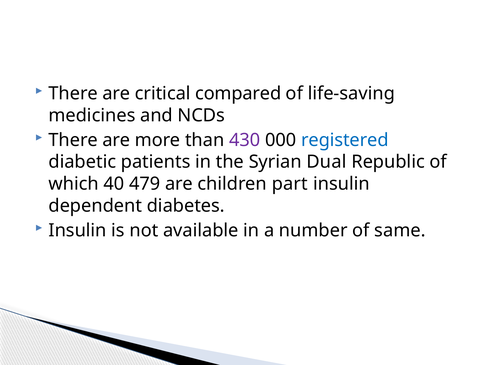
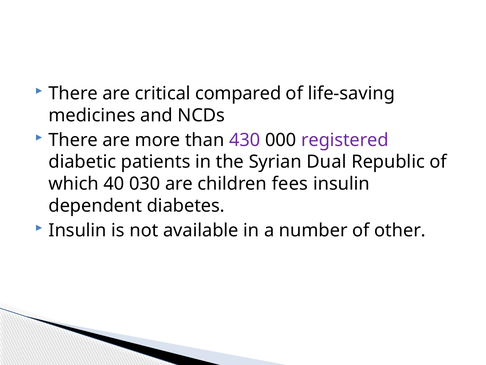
registered colour: blue -> purple
479: 479 -> 030
part: part -> fees
same: same -> other
